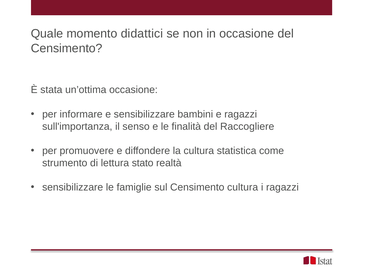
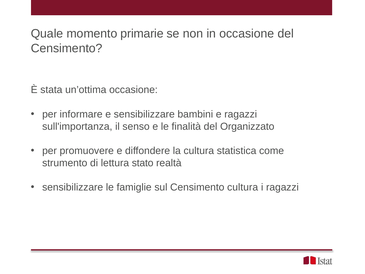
didattici: didattici -> primarie
Raccogliere: Raccogliere -> Organizzato
